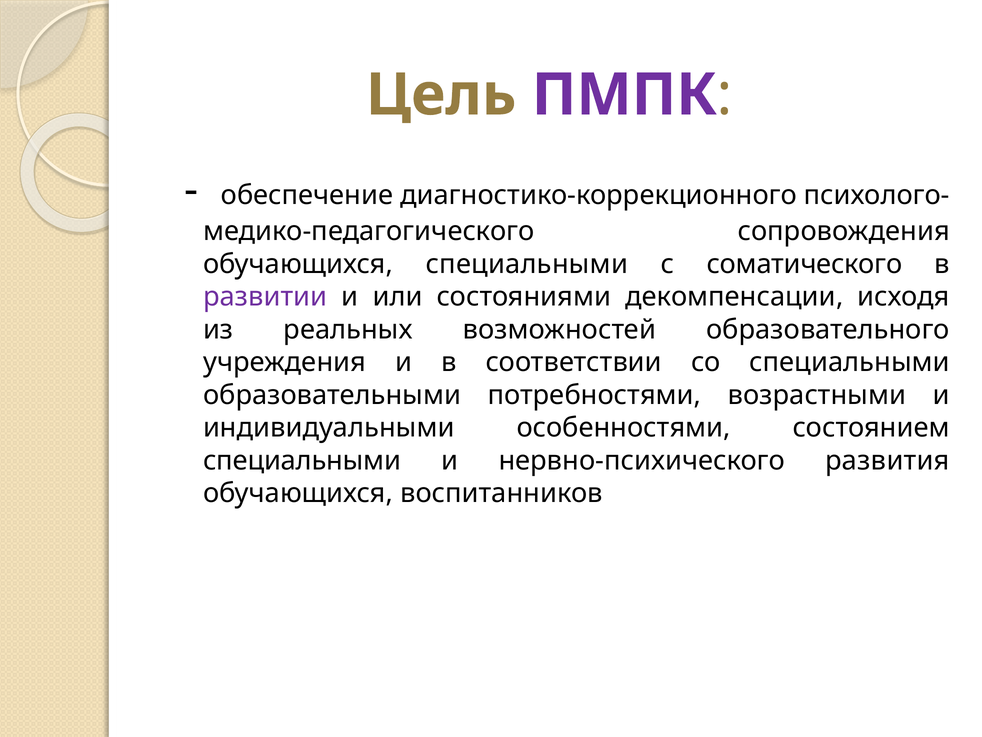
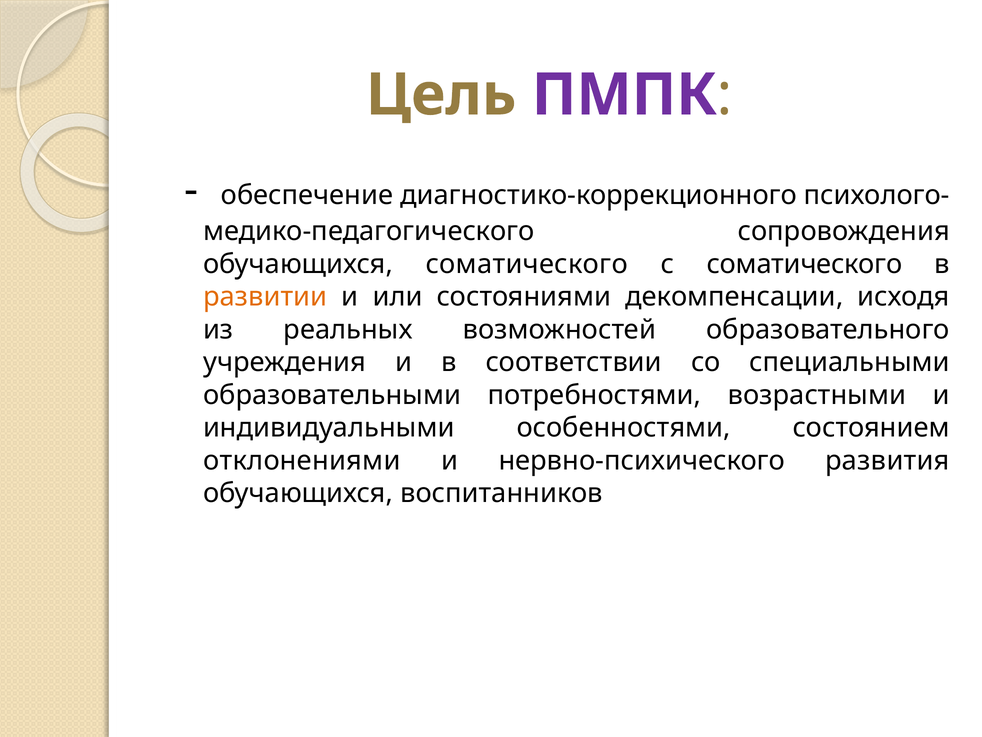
обучающихся специальными: специальными -> соматического
развитии colour: purple -> orange
специальными at (302, 460): специальными -> отклонениями
